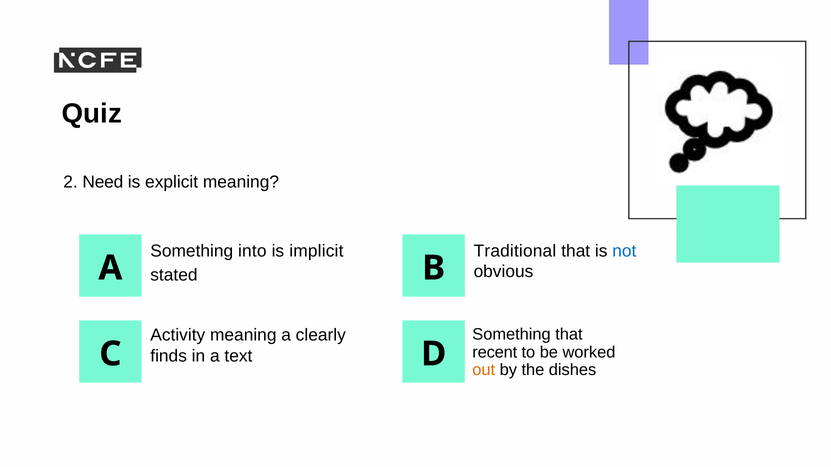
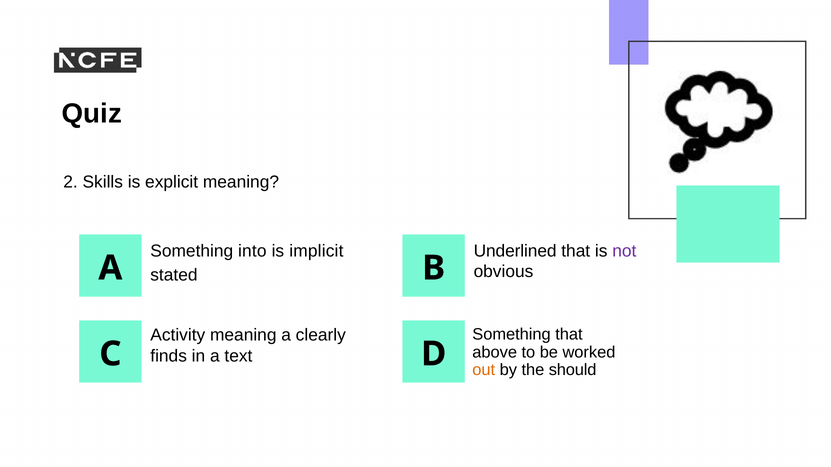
Need: Need -> Skills
Traditional: Traditional -> Underlined
not colour: blue -> purple
recent: recent -> above
dishes: dishes -> should
